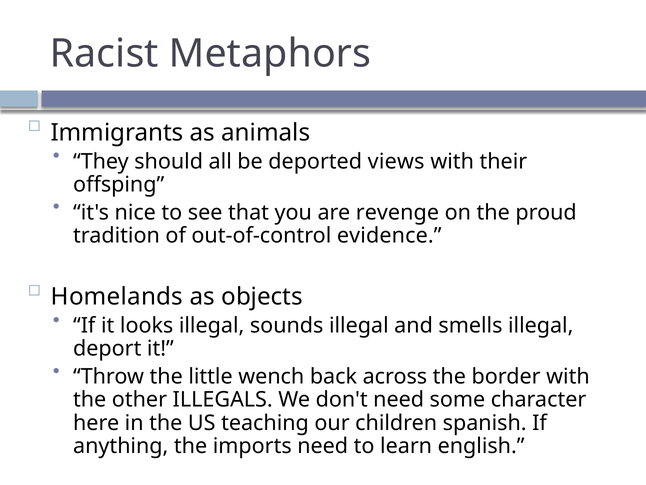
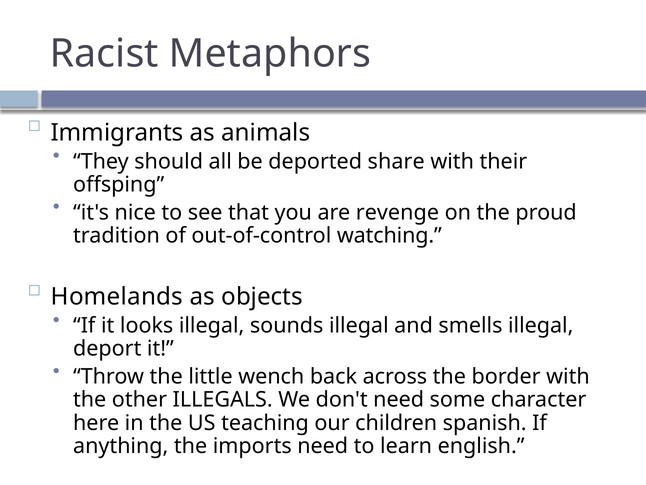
views: views -> share
evidence: evidence -> watching
